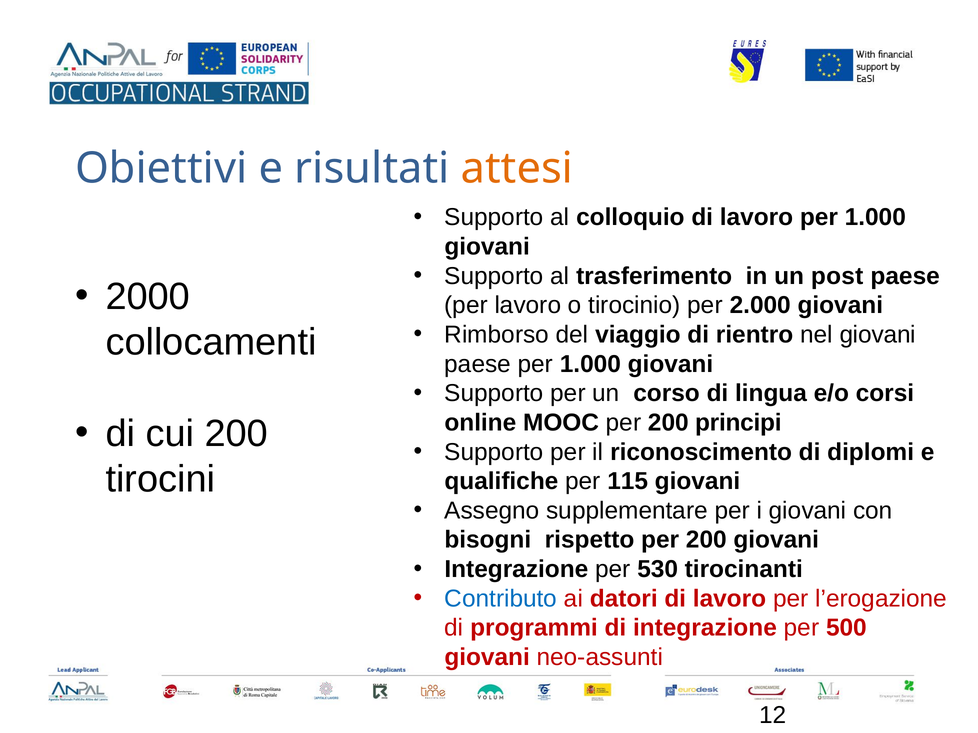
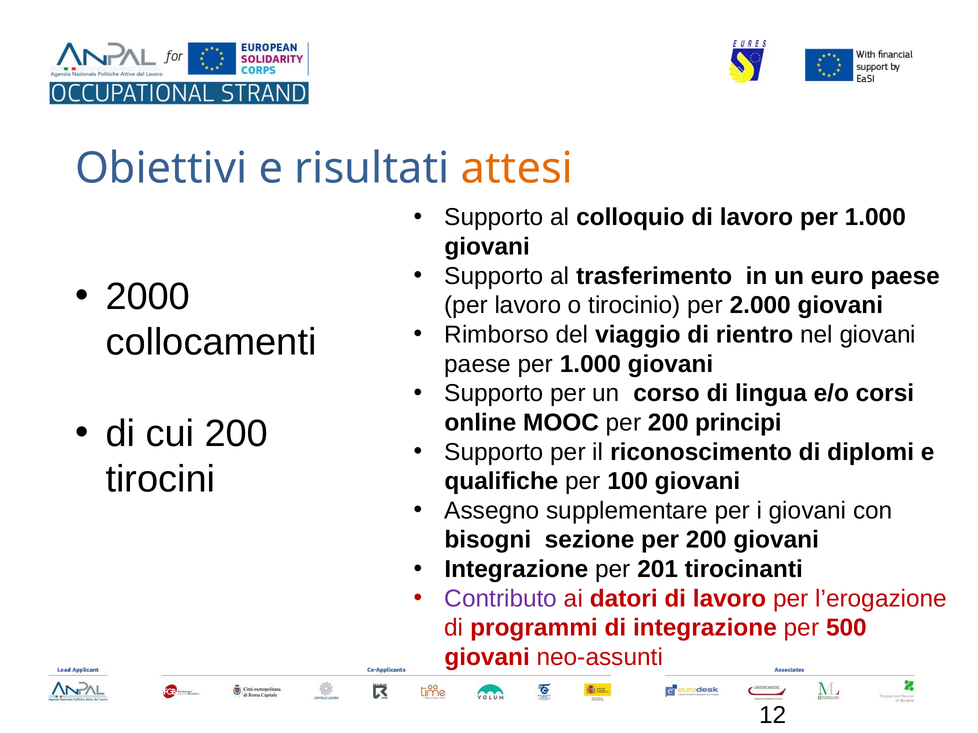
post: post -> euro
115: 115 -> 100
rispetto: rispetto -> sezione
530: 530 -> 201
Contributo colour: blue -> purple
